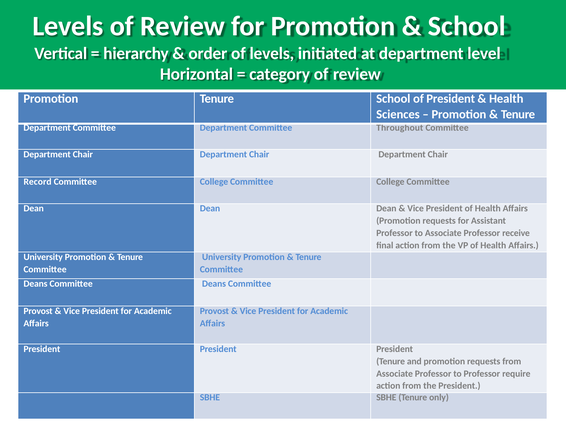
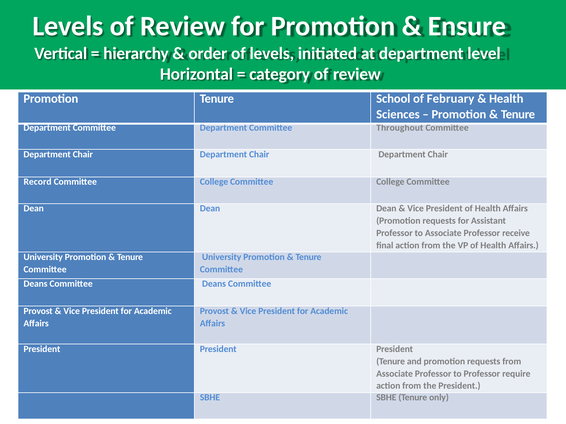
School at (467, 26): School -> Ensure
of President: President -> February
